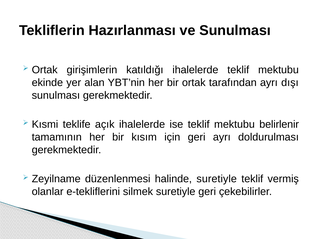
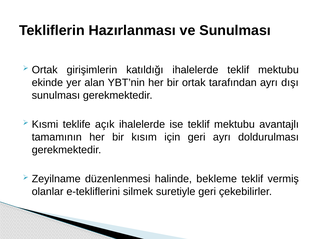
belirlenir: belirlenir -> avantajlı
halinde suretiyle: suretiyle -> bekleme
